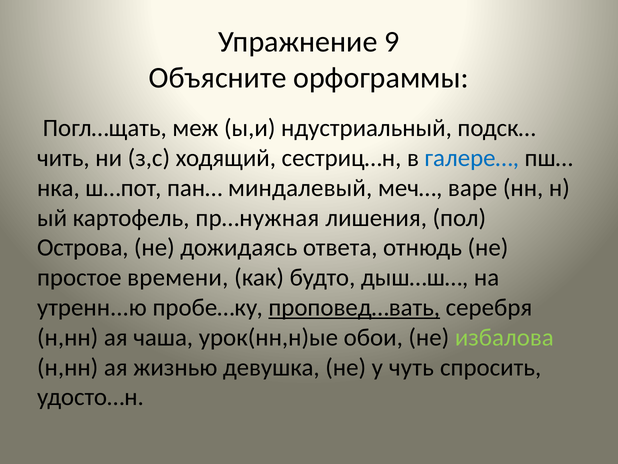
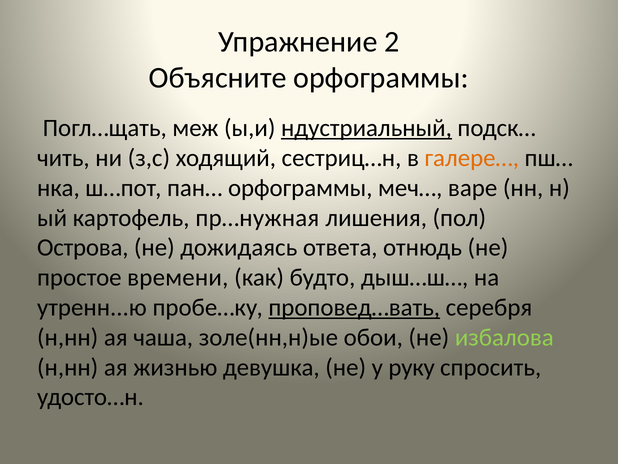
9: 9 -> 2
ндустриальный underline: none -> present
галере… colour: blue -> orange
пан… миндалевый: миндалевый -> орфограммы
урок(нн,н)ые: урок(нн,н)ые -> золе(нн,н)ые
чуть: чуть -> руку
